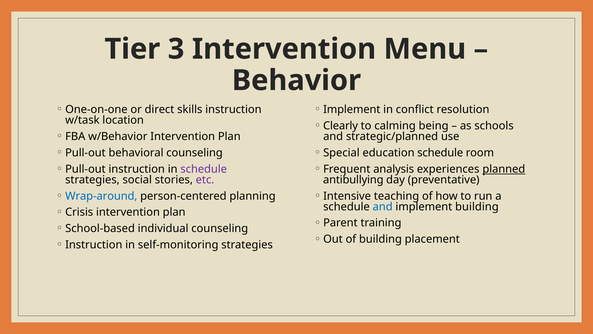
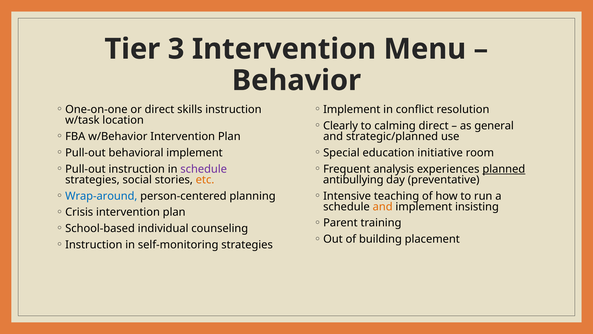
calming being: being -> direct
schools: schools -> general
behavioral counseling: counseling -> implement
education schedule: schedule -> initiative
etc colour: purple -> orange
and at (383, 206) colour: blue -> orange
implement building: building -> insisting
